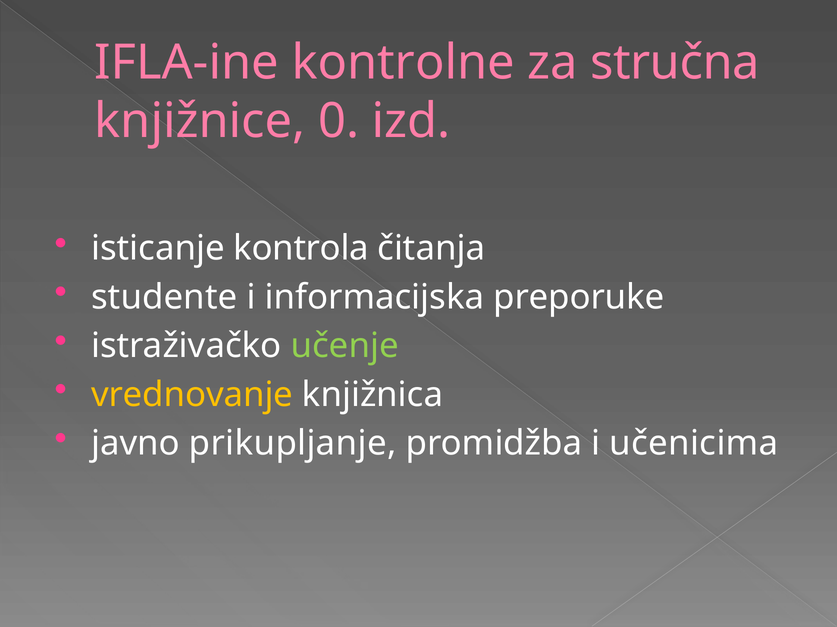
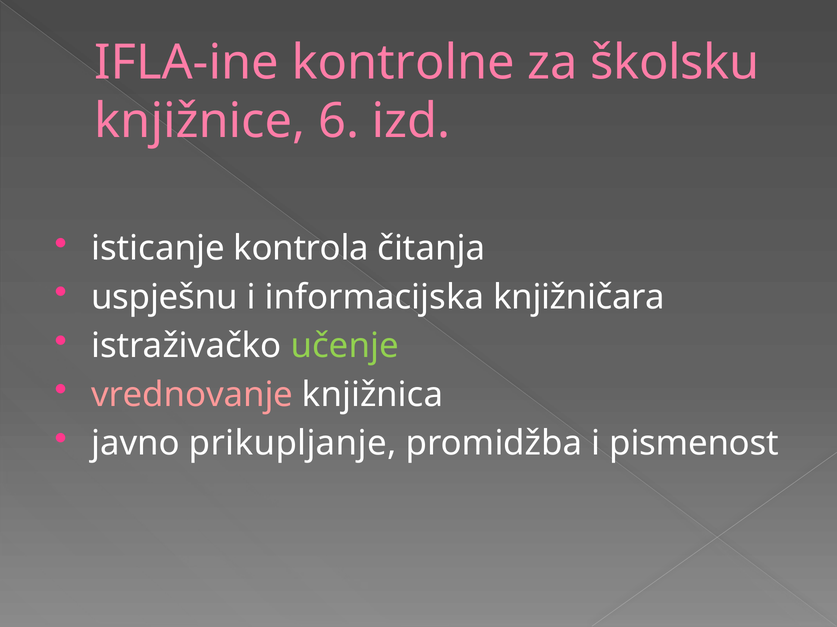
stručna: stručna -> školsku
0: 0 -> 6
studente: studente -> uspješnu
preporuke: preporuke -> knjižničara
vrednovanje colour: yellow -> pink
učenicima: učenicima -> pismenost
